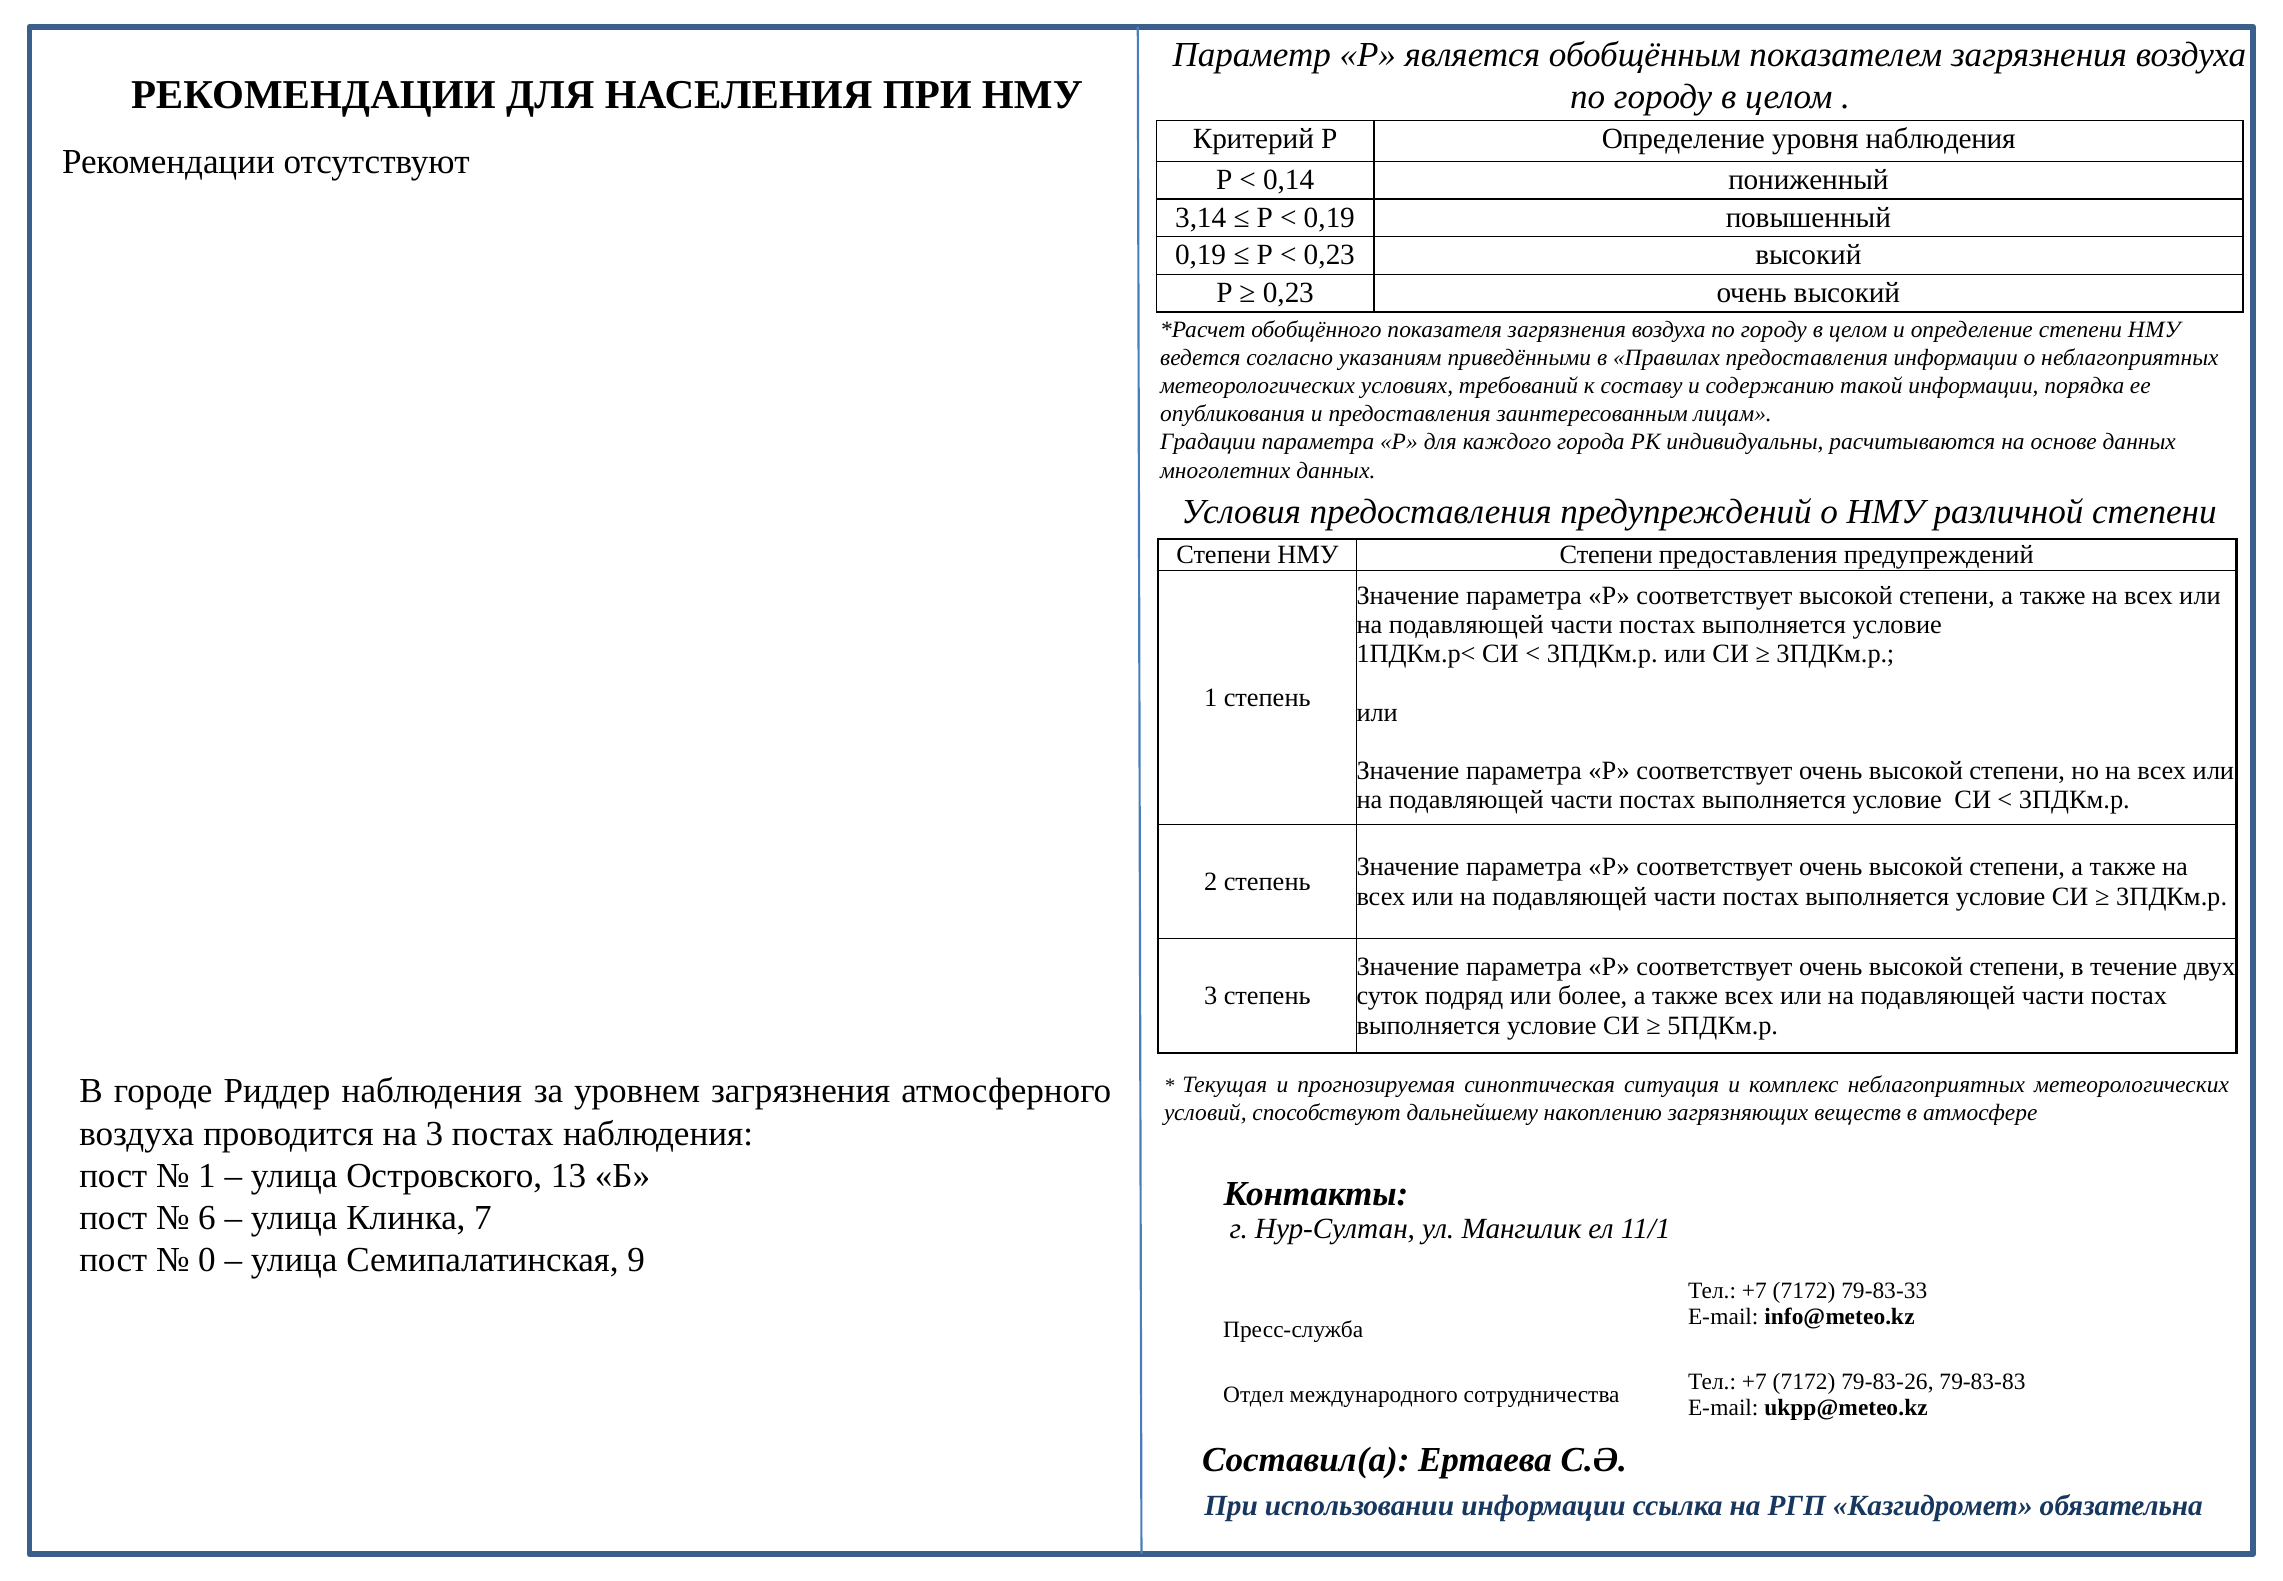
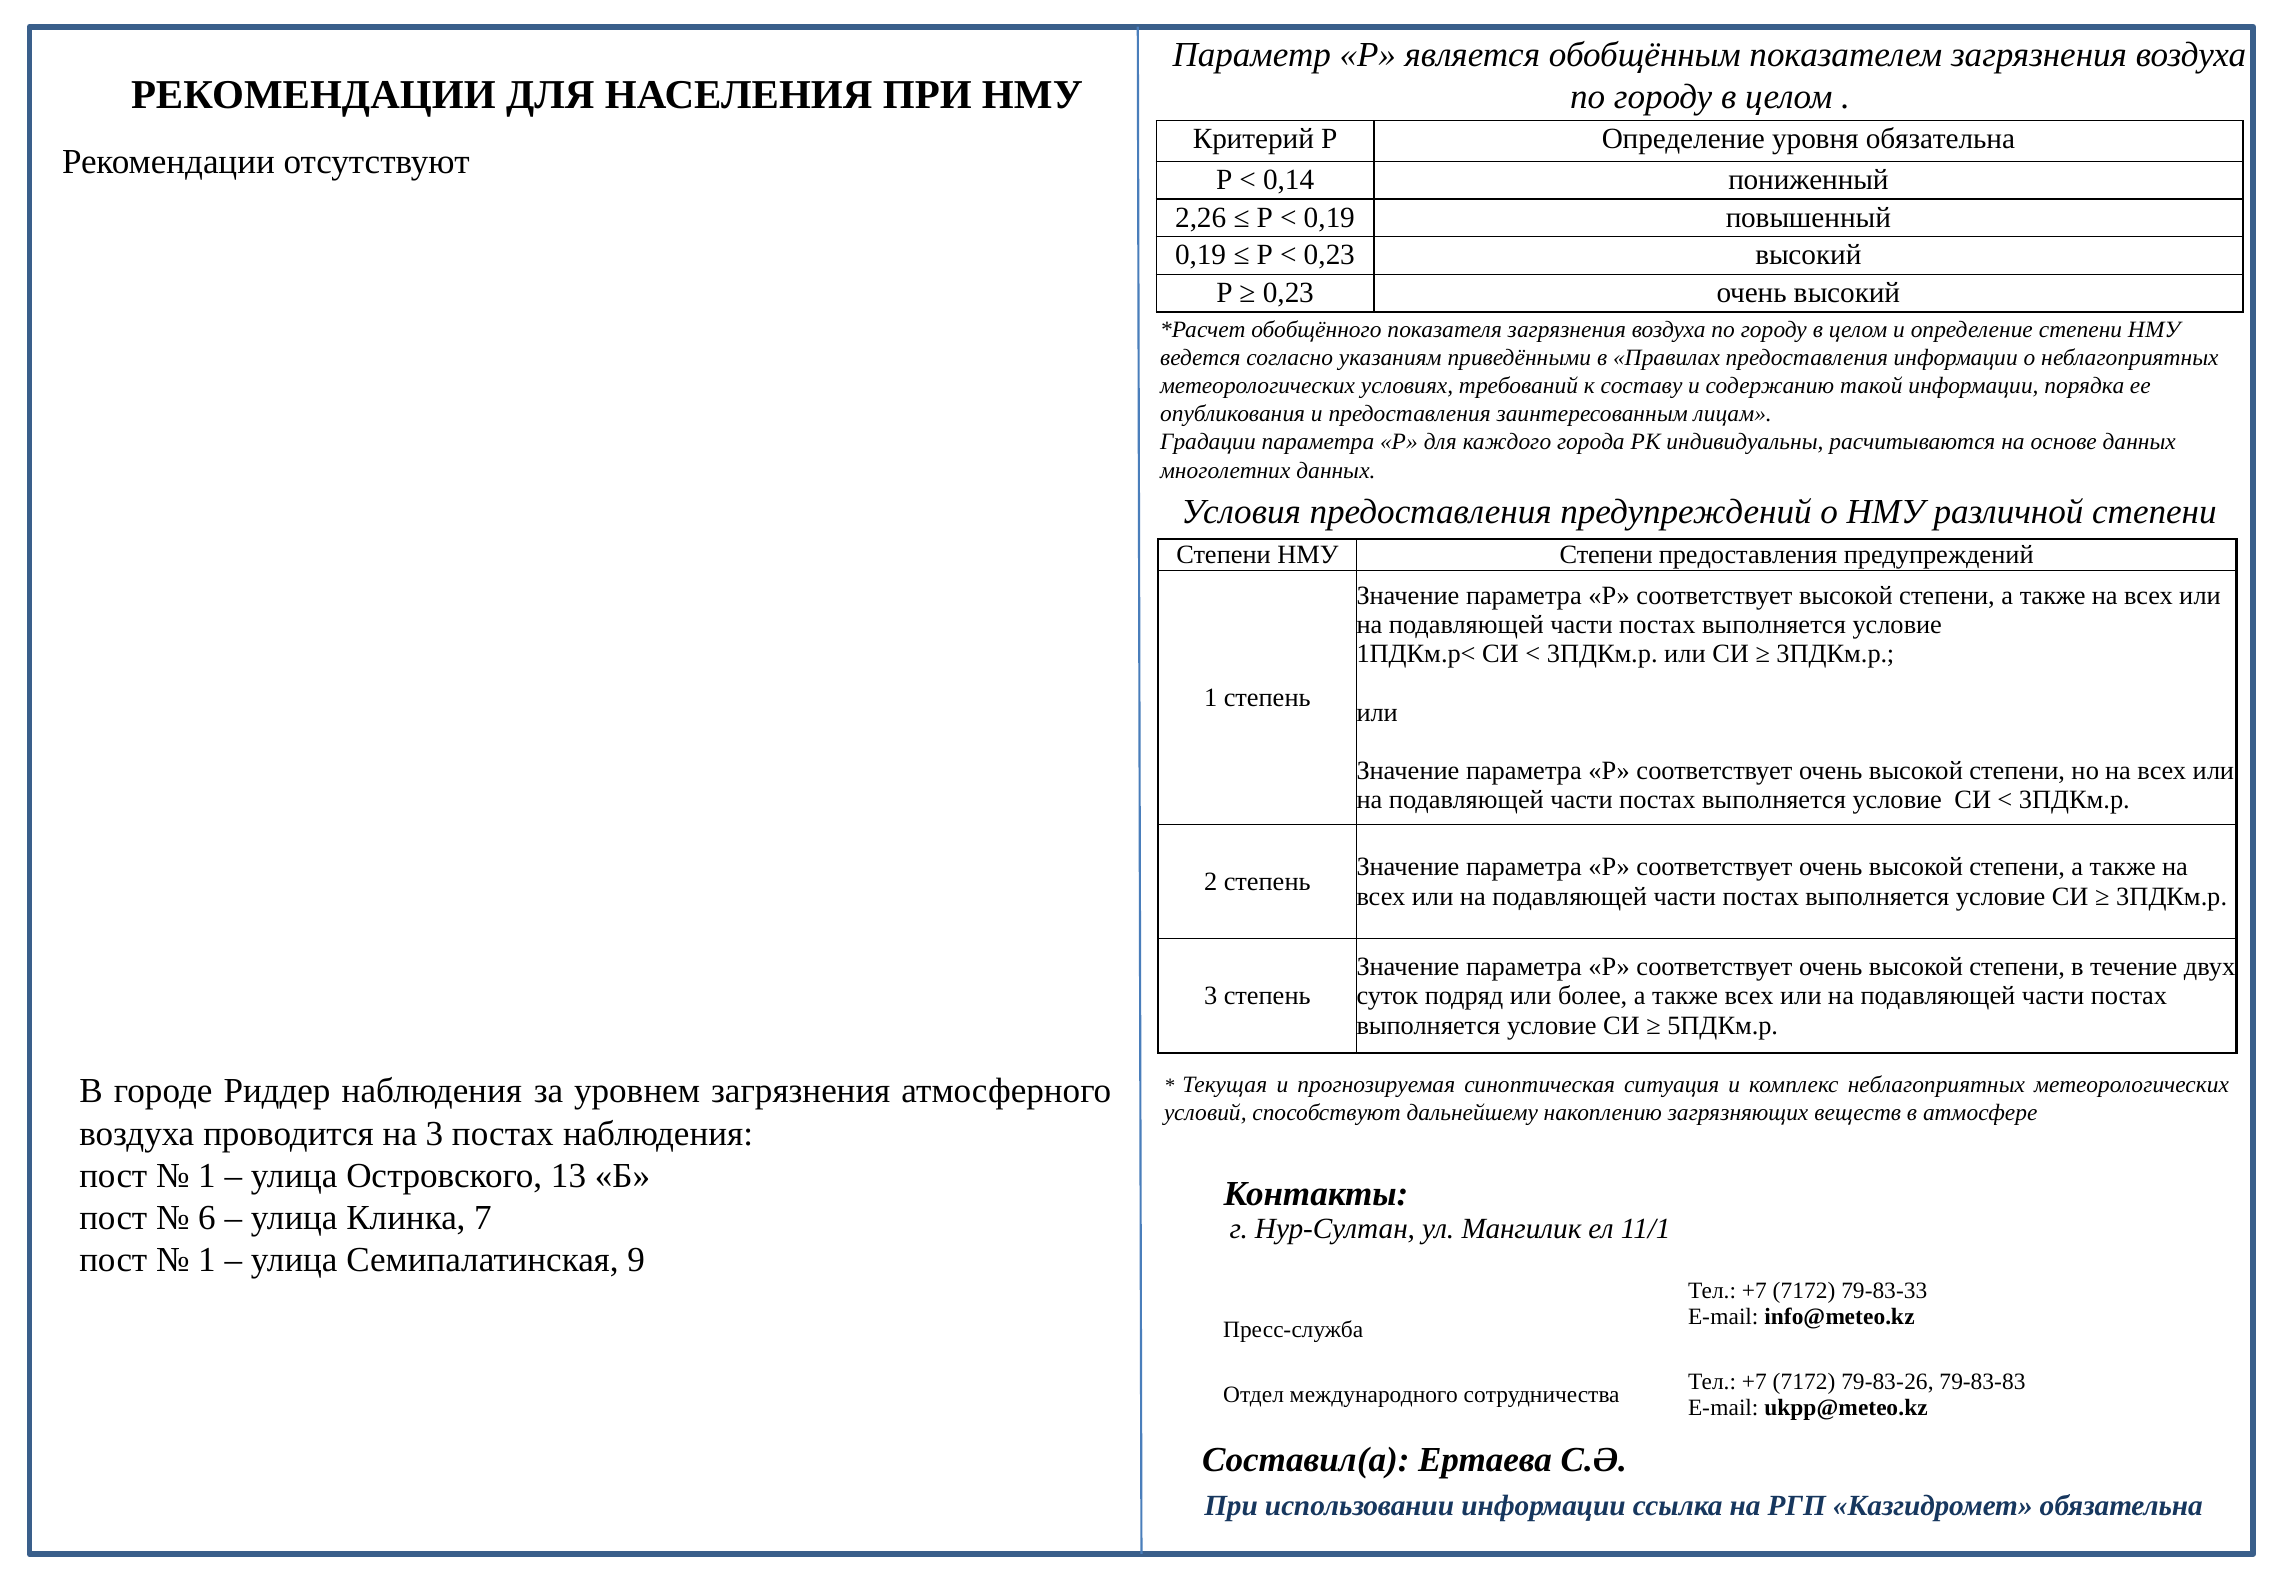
уровня наблюдения: наблюдения -> обязательна
3,14: 3,14 -> 2,26
0 at (207, 1260): 0 -> 1
